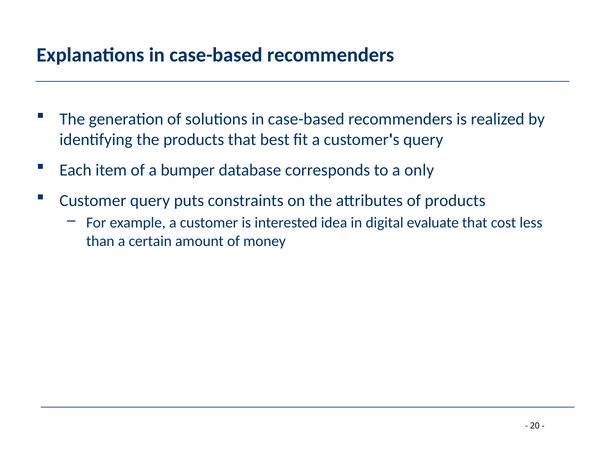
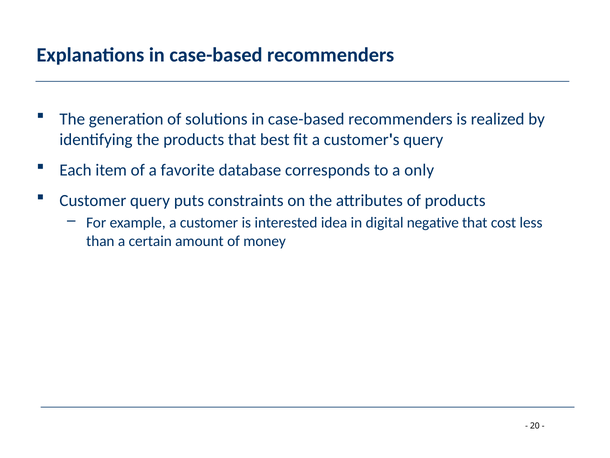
bumper: bumper -> favorite
evaluate: evaluate -> negative
